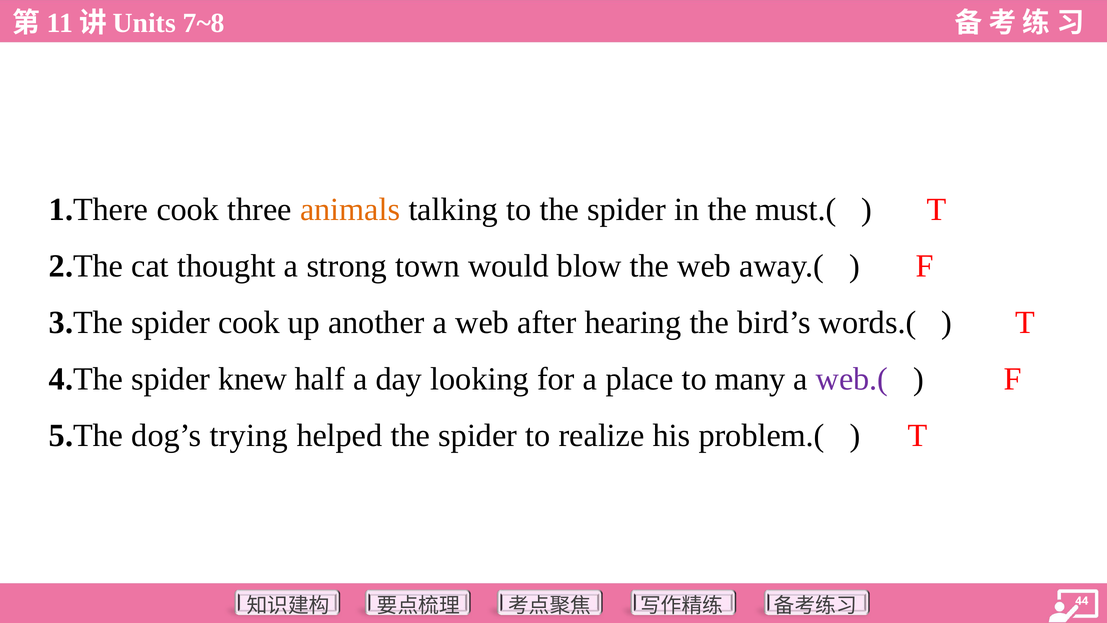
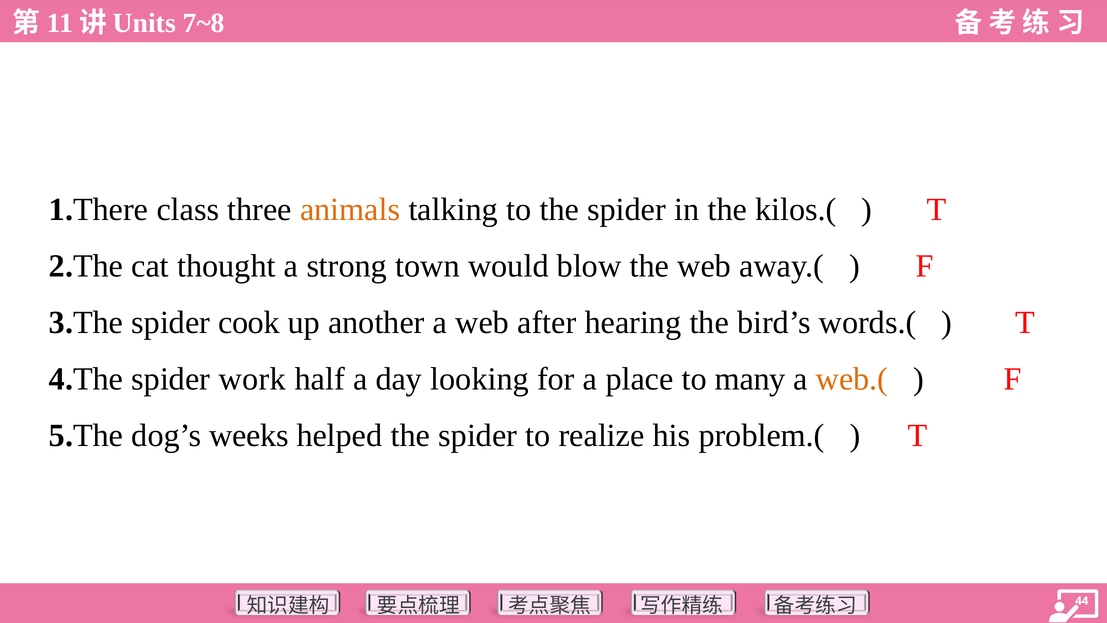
1.There cook: cook -> class
must.(: must.( -> kilos.(
knew: knew -> work
web.( colour: purple -> orange
trying: trying -> weeks
